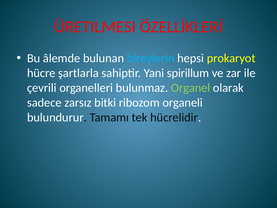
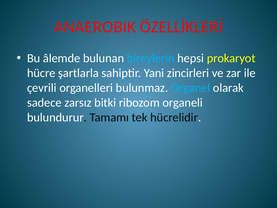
ÜRETILMESI: ÜRETILMESI -> ANAEROBIK
spirillum: spirillum -> zincirleri
Organel colour: light green -> light blue
